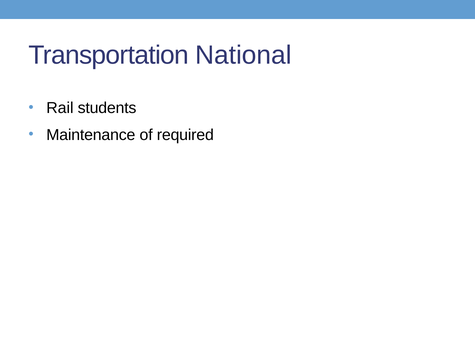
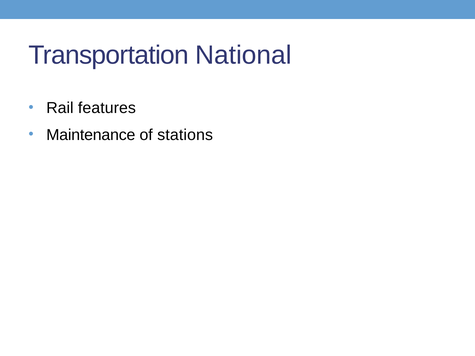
students: students -> features
required: required -> stations
